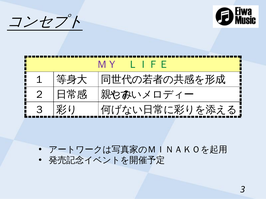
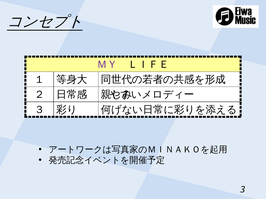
ＬＩＦＥ colour: green -> black
